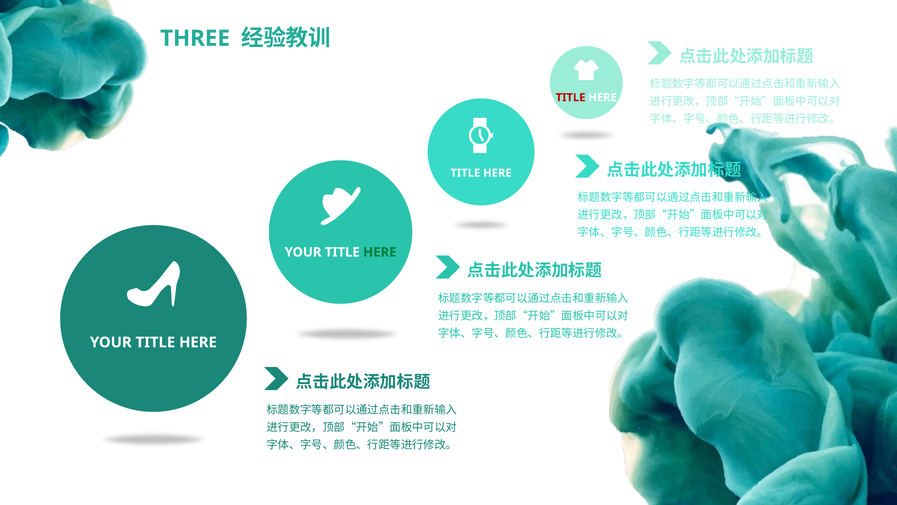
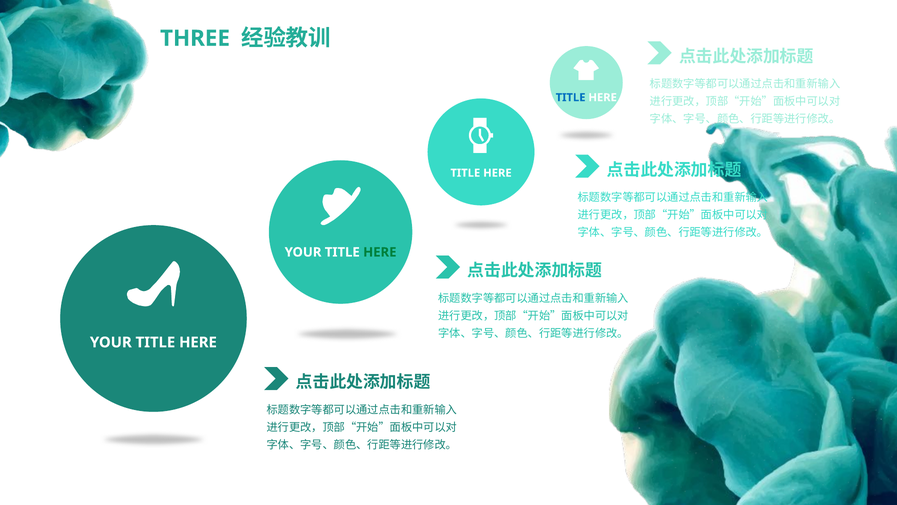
TITLE at (571, 97) colour: red -> blue
